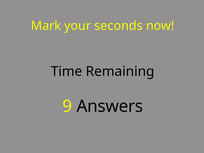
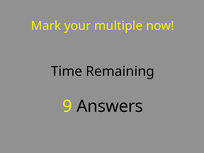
seconds: seconds -> multiple
